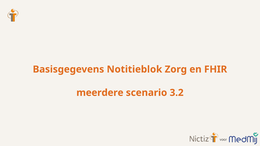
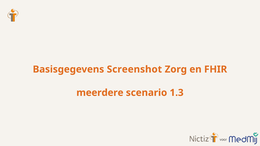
Notitieblok: Notitieblok -> Screenshot
3.2: 3.2 -> 1.3
